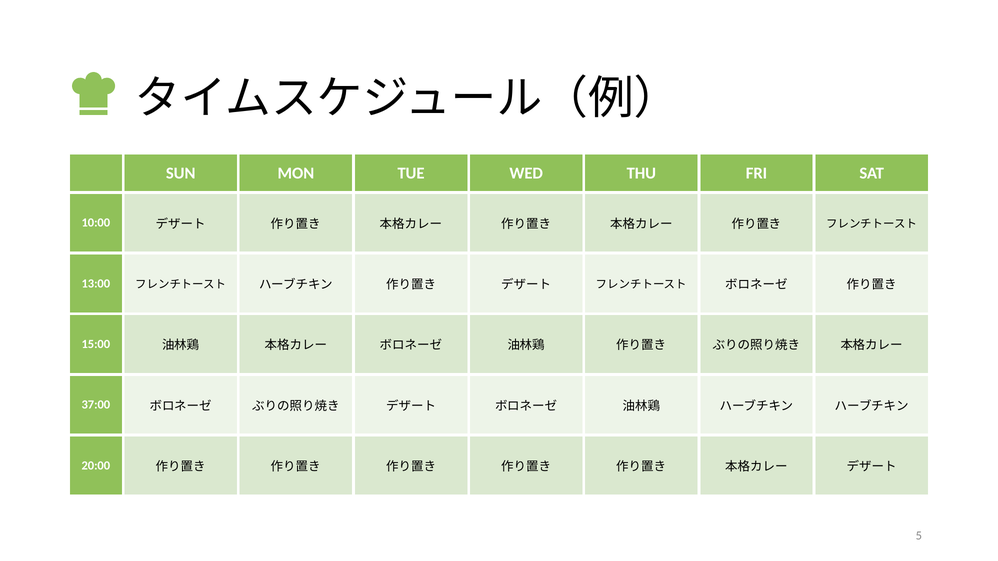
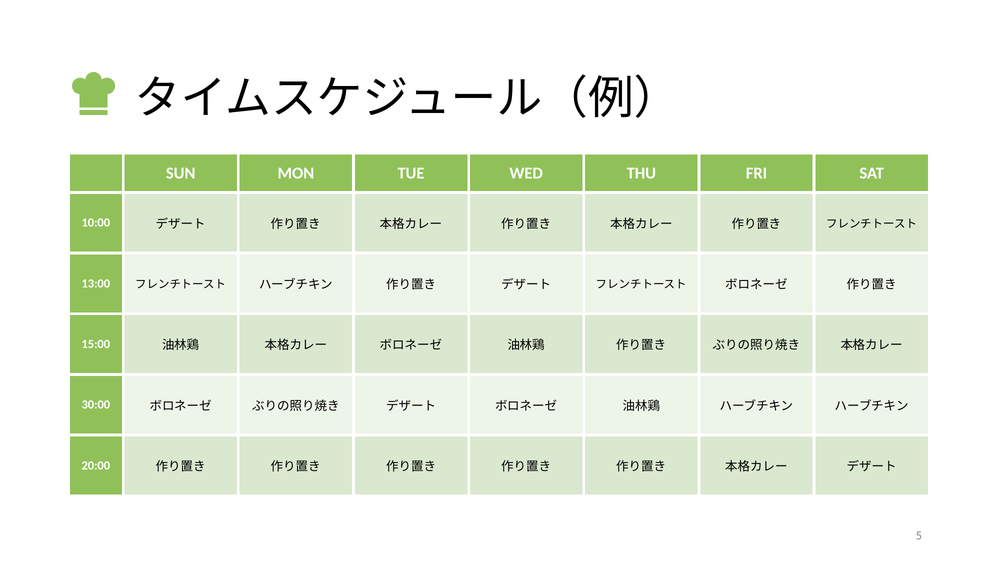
37:00: 37:00 -> 30:00
